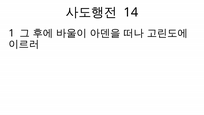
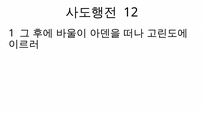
14: 14 -> 12
